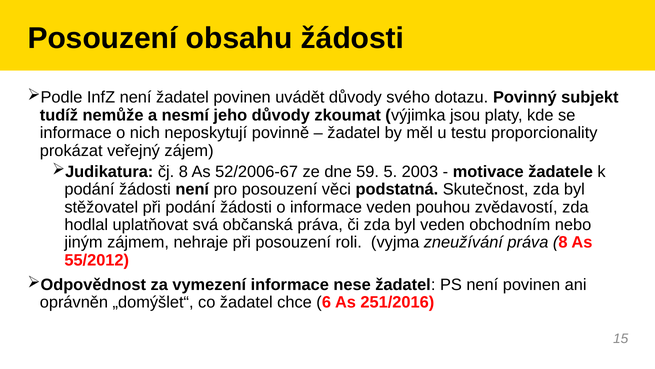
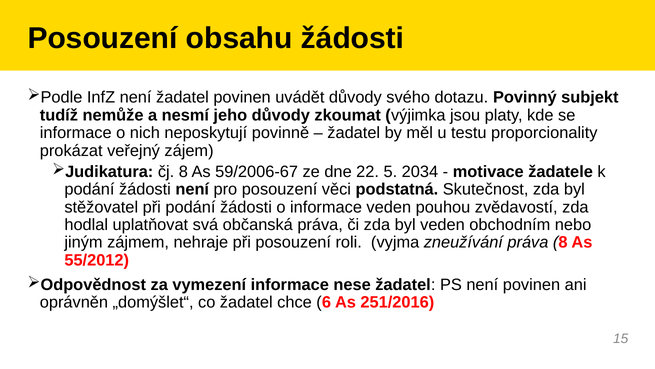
52/2006-67: 52/2006-67 -> 59/2006-67
59: 59 -> 22
2003: 2003 -> 2034
